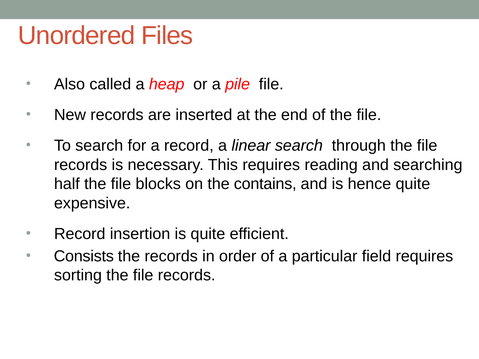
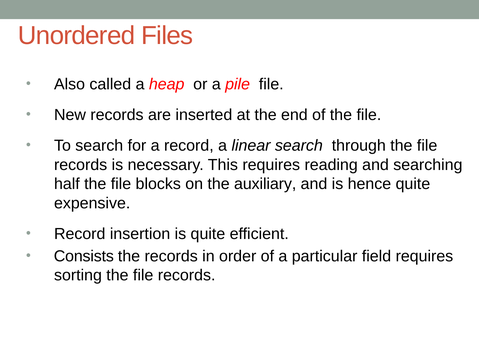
contains: contains -> auxiliary
